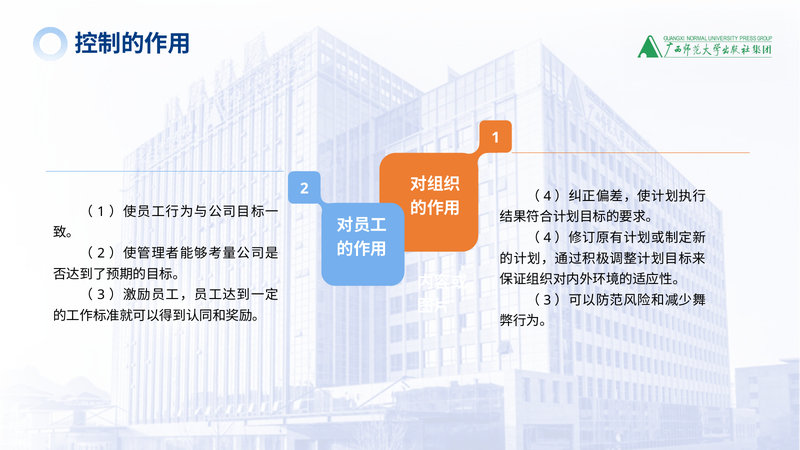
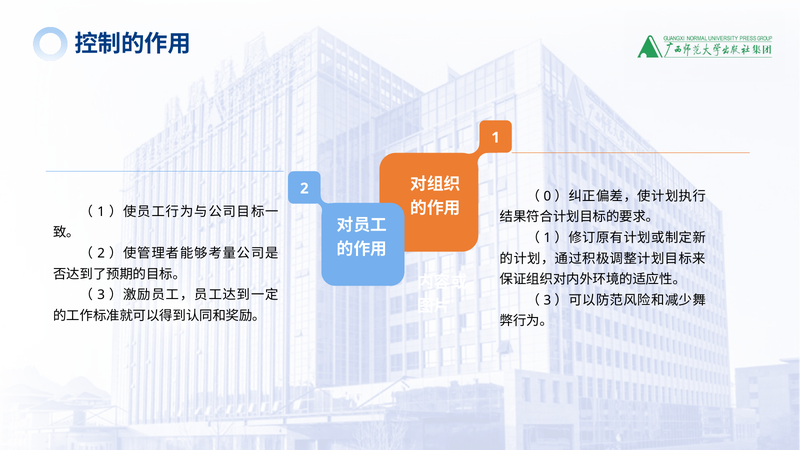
4 at (547, 196): 4 -> 0
4 at (547, 238): 4 -> 1
